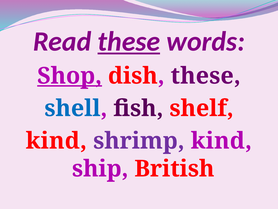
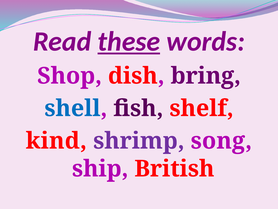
Shop underline: present -> none
dish these: these -> bring
shrimp kind: kind -> song
